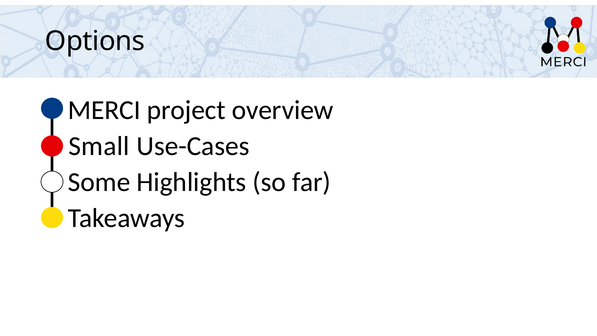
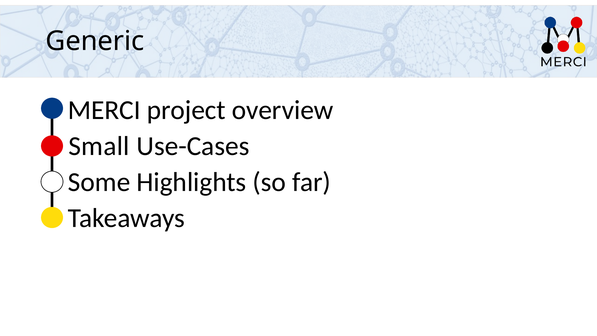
Options: Options -> Generic
